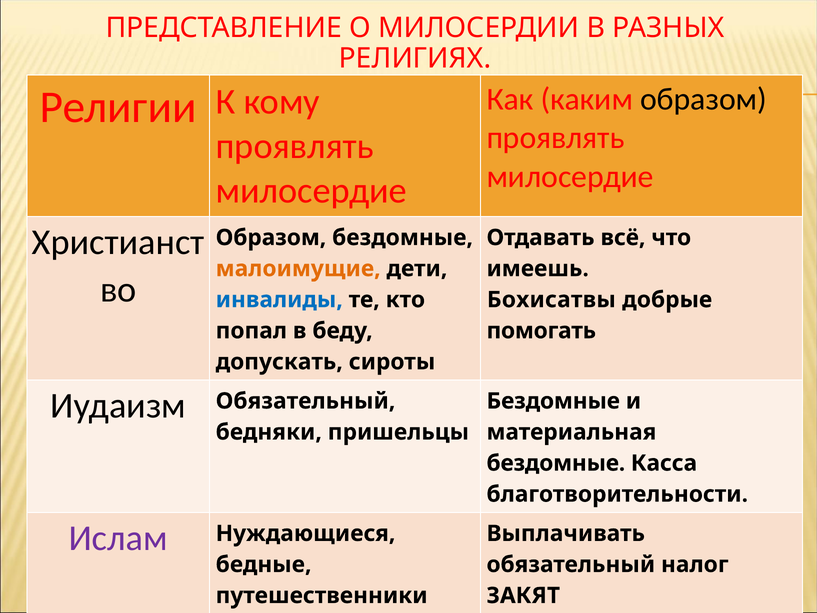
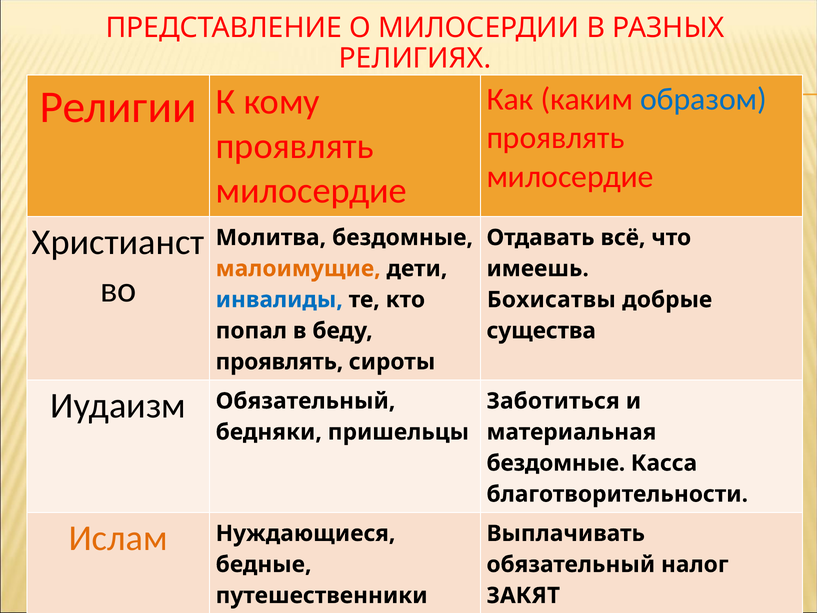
образом at (704, 99) colour: black -> blue
Образом at (271, 238): Образом -> Молитва
помогать: помогать -> существа
допускать at (279, 362): допускать -> проявлять
Бездомные at (553, 401): Бездомные -> Заботиться
Ислам colour: purple -> orange
